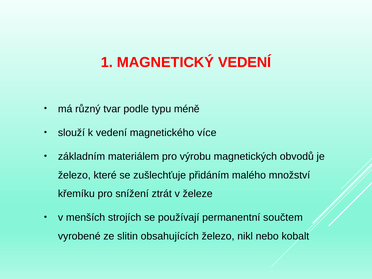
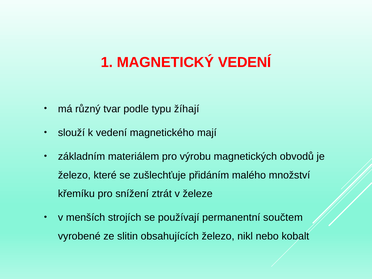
méně: méně -> žíhají
více: více -> mají
